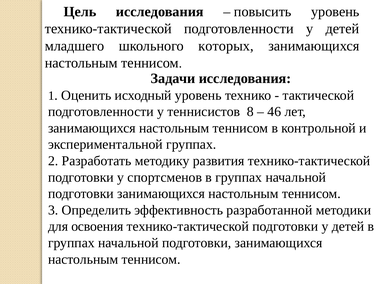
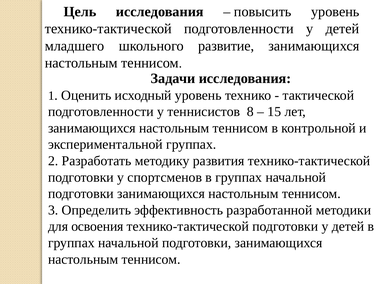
которых: которых -> развитие
46: 46 -> 15
